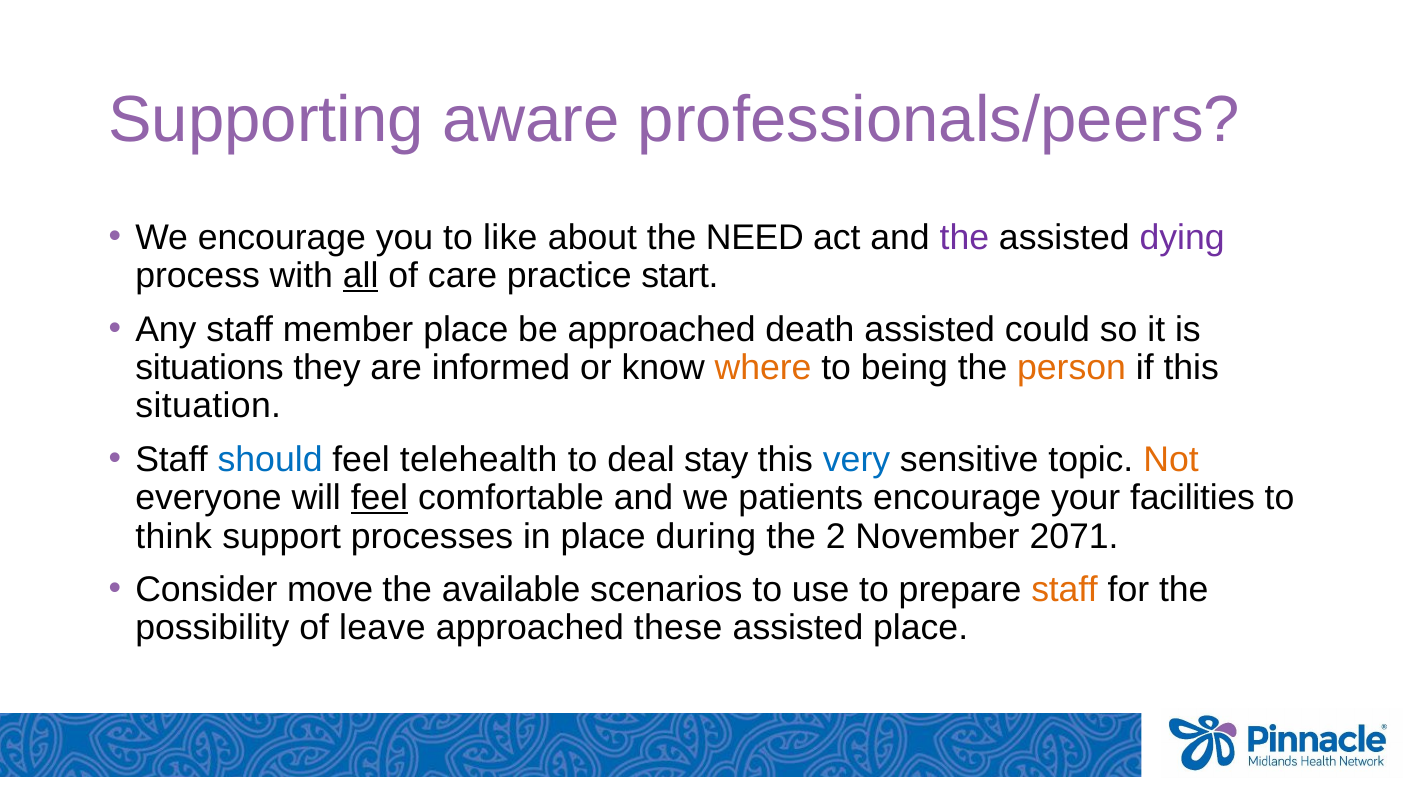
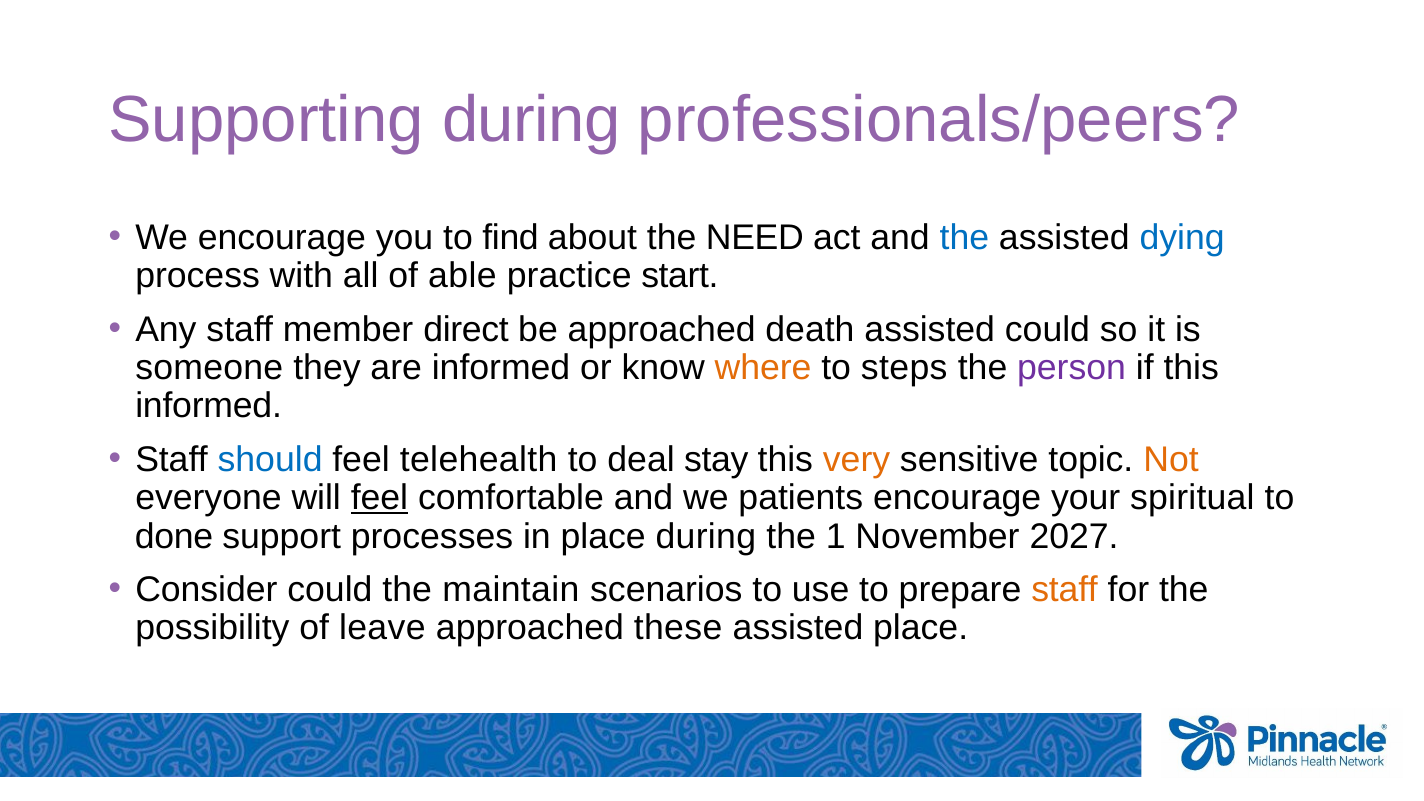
Supporting aware: aware -> during
like: like -> find
the at (964, 238) colour: purple -> blue
dying colour: purple -> blue
all underline: present -> none
care: care -> able
member place: place -> direct
situations: situations -> someone
being: being -> steps
person colour: orange -> purple
situation at (208, 406): situation -> informed
very colour: blue -> orange
facilities: facilities -> spiritual
think: think -> done
2: 2 -> 1
2071: 2071 -> 2027
Consider move: move -> could
available: available -> maintain
